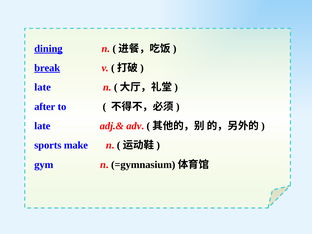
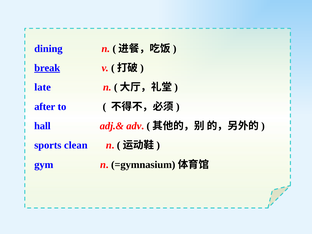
dining underline: present -> none
late at (42, 126): late -> hall
make: make -> clean
